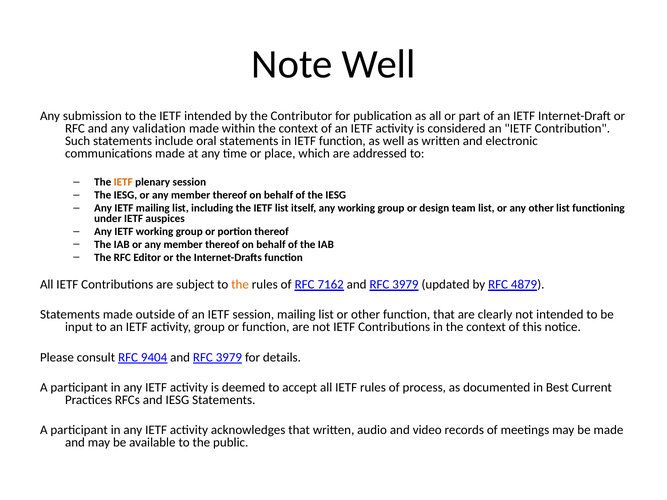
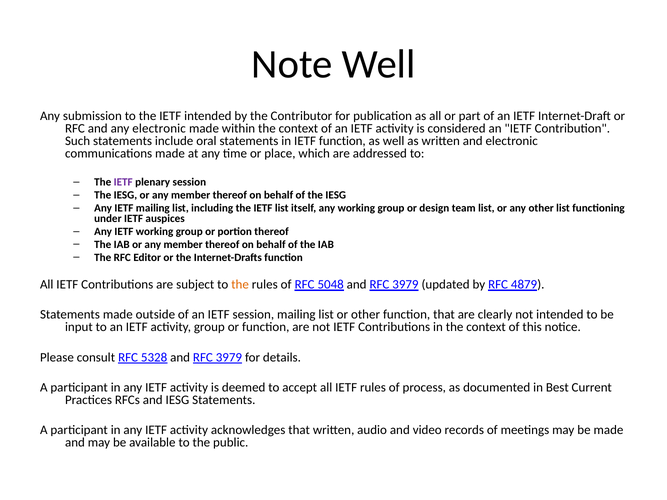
any validation: validation -> electronic
IETF at (123, 182) colour: orange -> purple
7162: 7162 -> 5048
9404: 9404 -> 5328
